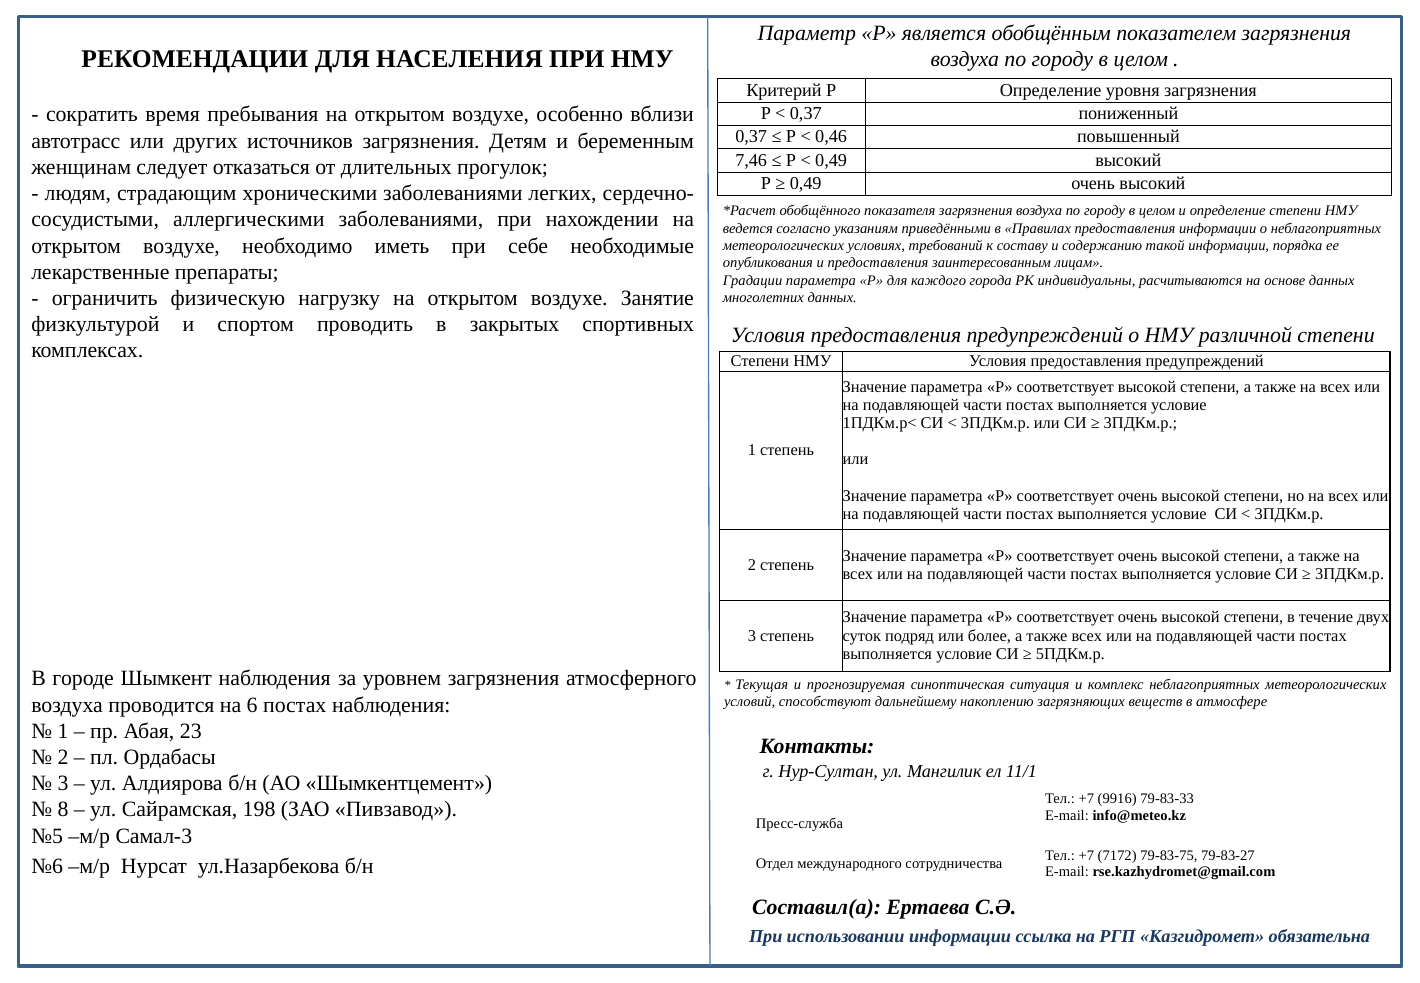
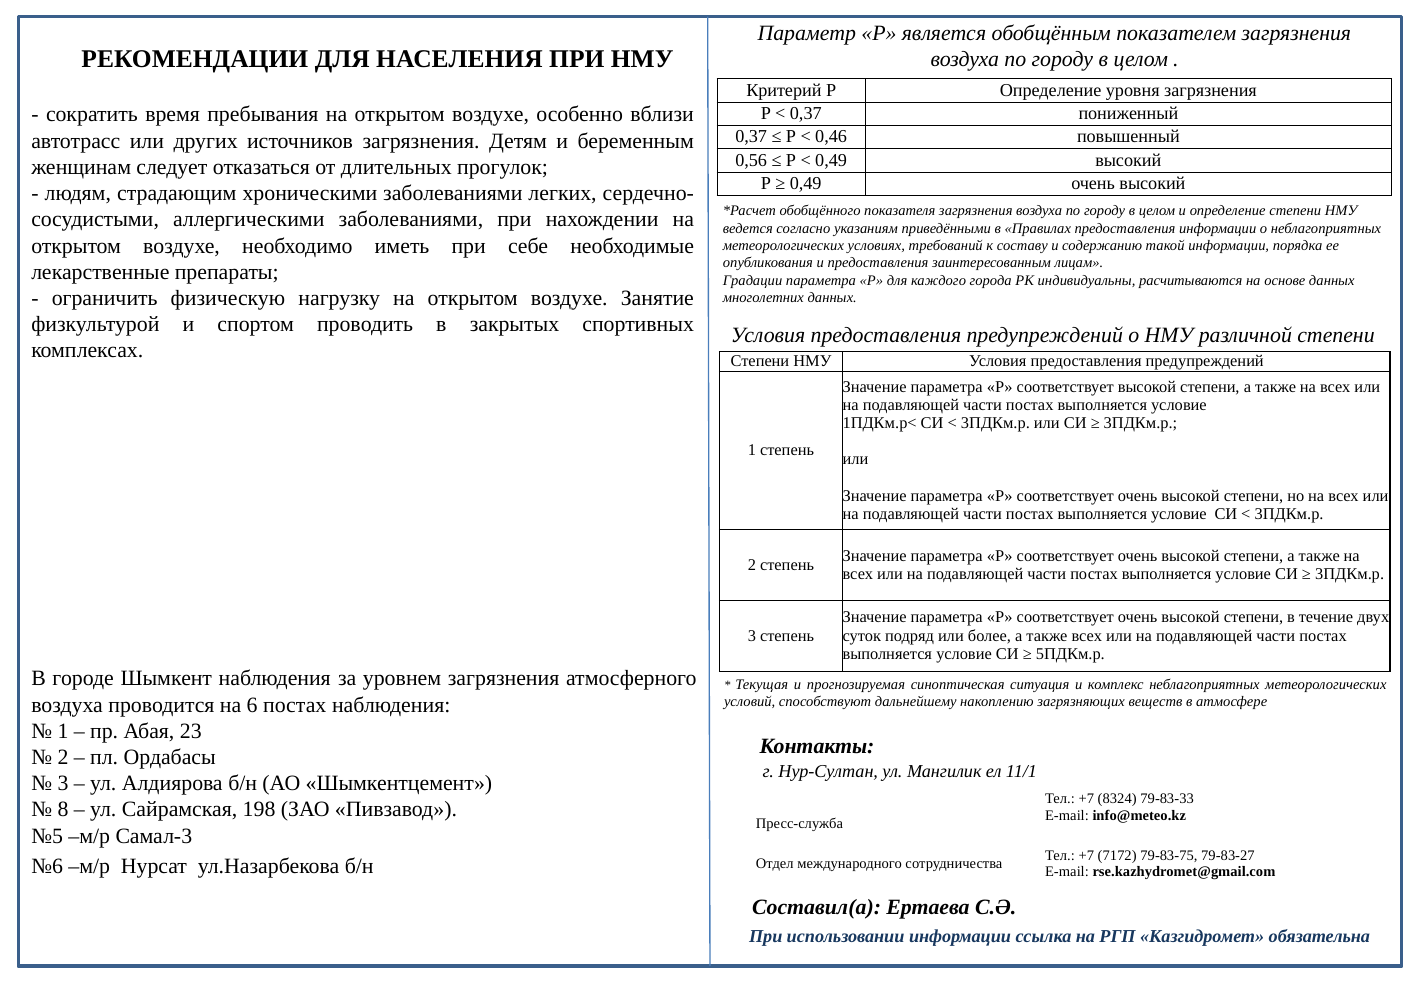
7,46: 7,46 -> 0,56
9916: 9916 -> 8324
